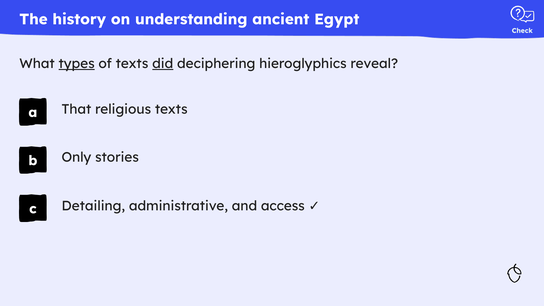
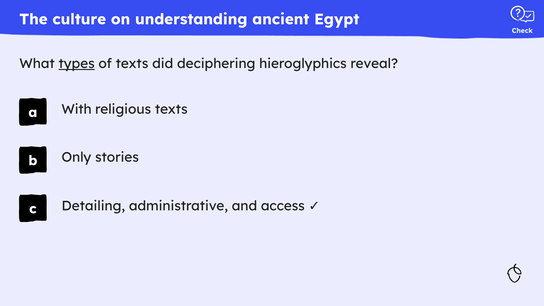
history: history -> culture
did underline: present -> none
That: That -> With
